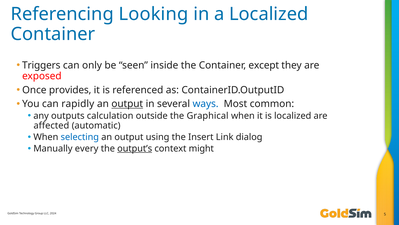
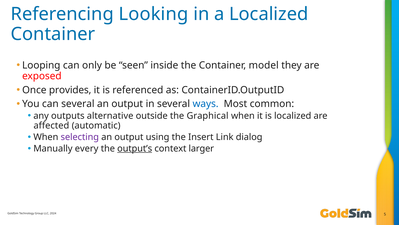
Triggers: Triggers -> Looping
except: except -> model
can rapidly: rapidly -> several
output at (127, 104) underline: present -> none
calculation: calculation -> alternative
selecting colour: blue -> purple
might: might -> larger
